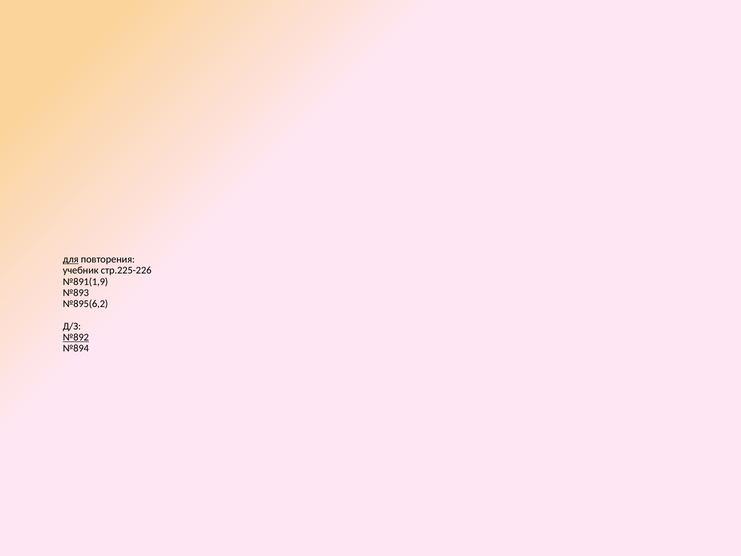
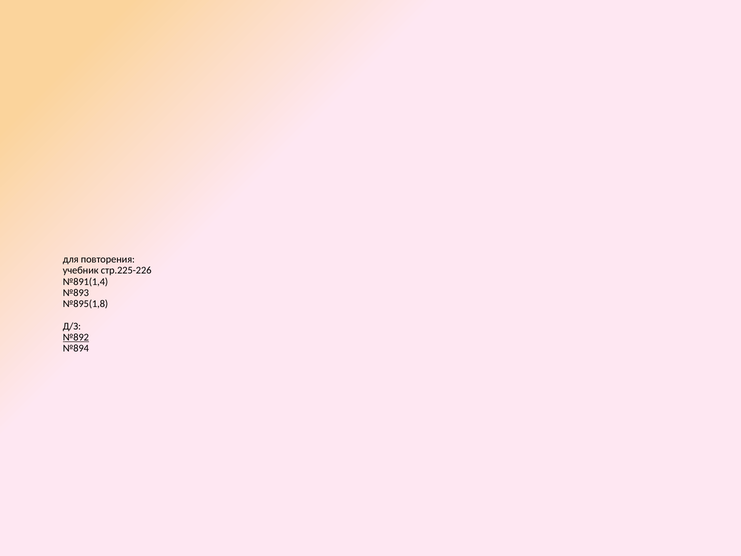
для underline: present -> none
№891(1,9: №891(1,9 -> №891(1,4
№895(6,2: №895(6,2 -> №895(1,8
